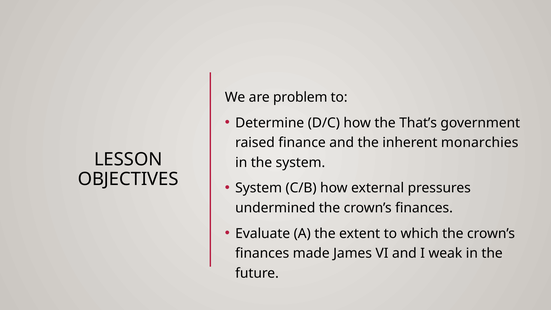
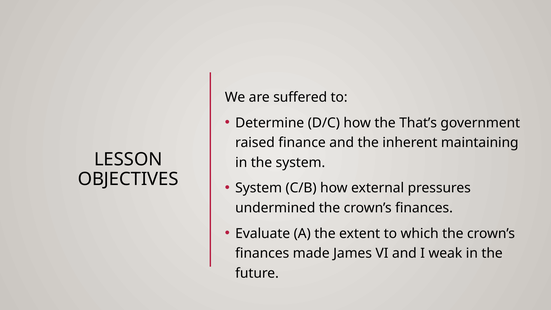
problem: problem -> suffered
monarchies: monarchies -> maintaining
